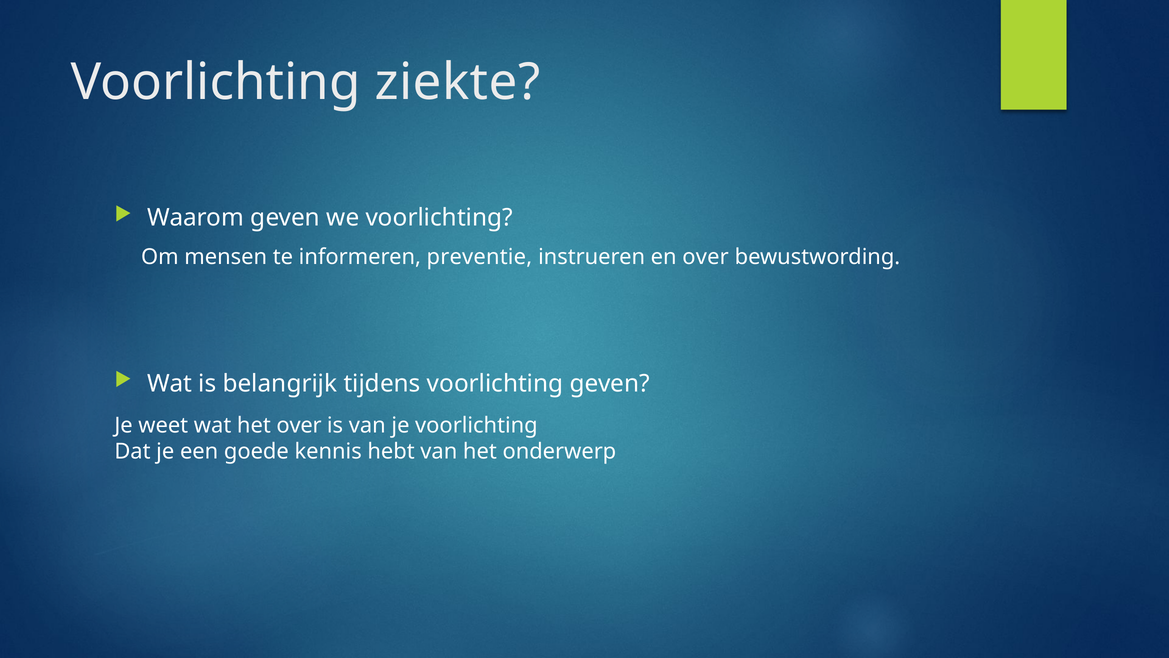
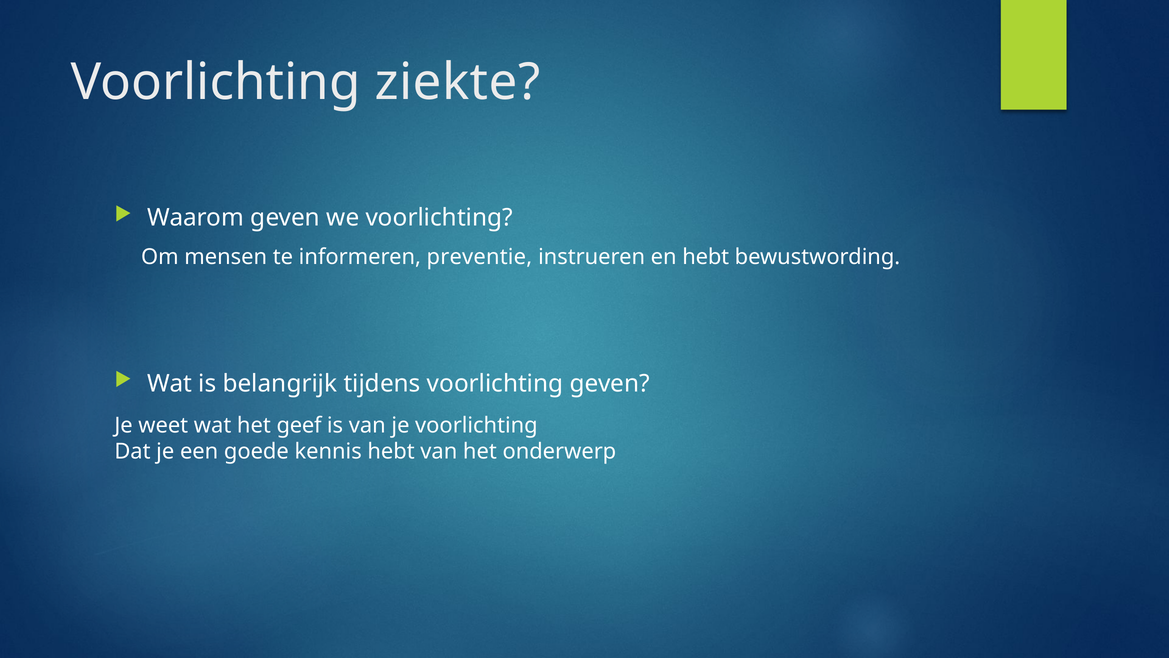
en over: over -> hebt
het over: over -> geef
